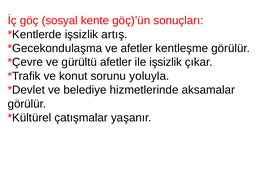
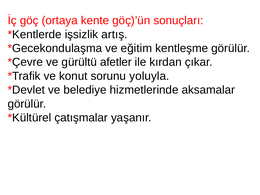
sosyal: sosyal -> ortaya
ve afetler: afetler -> eğitim
ile işsizlik: işsizlik -> kırdan
